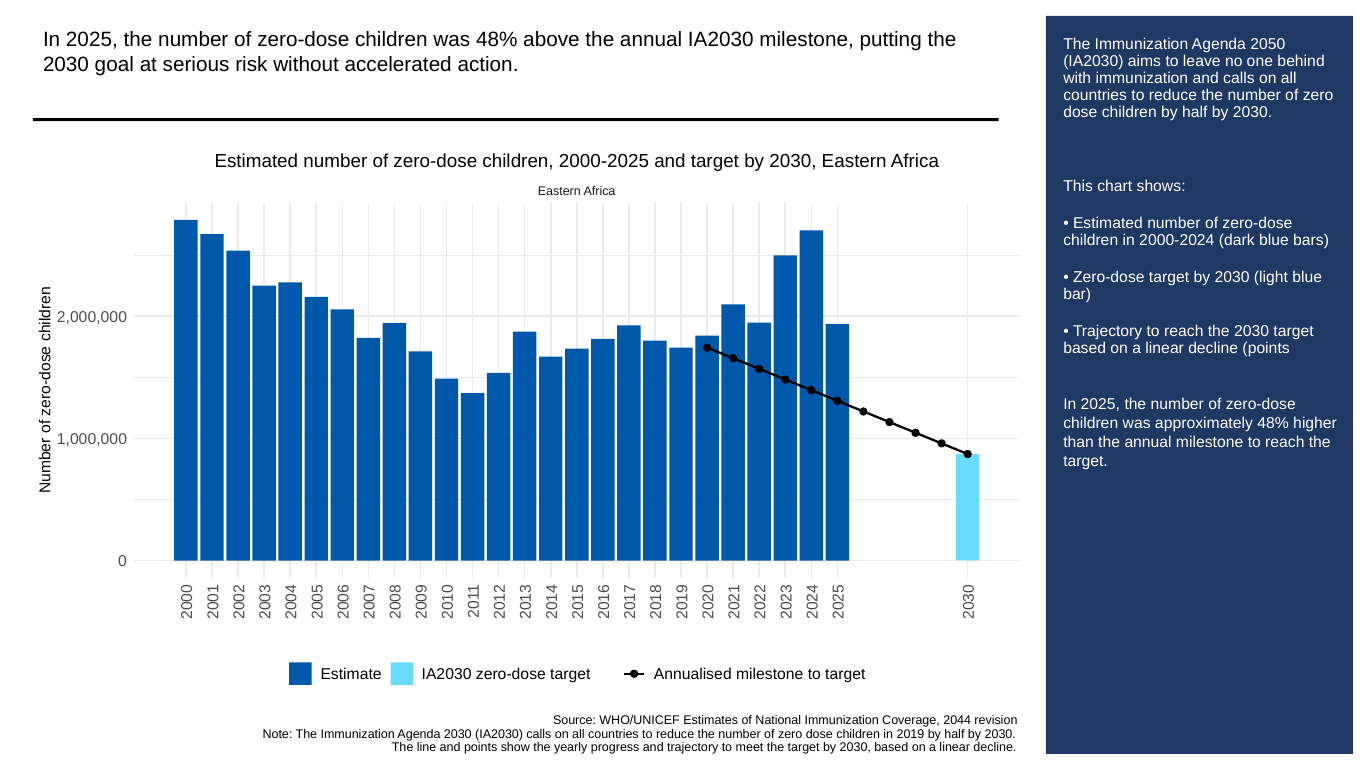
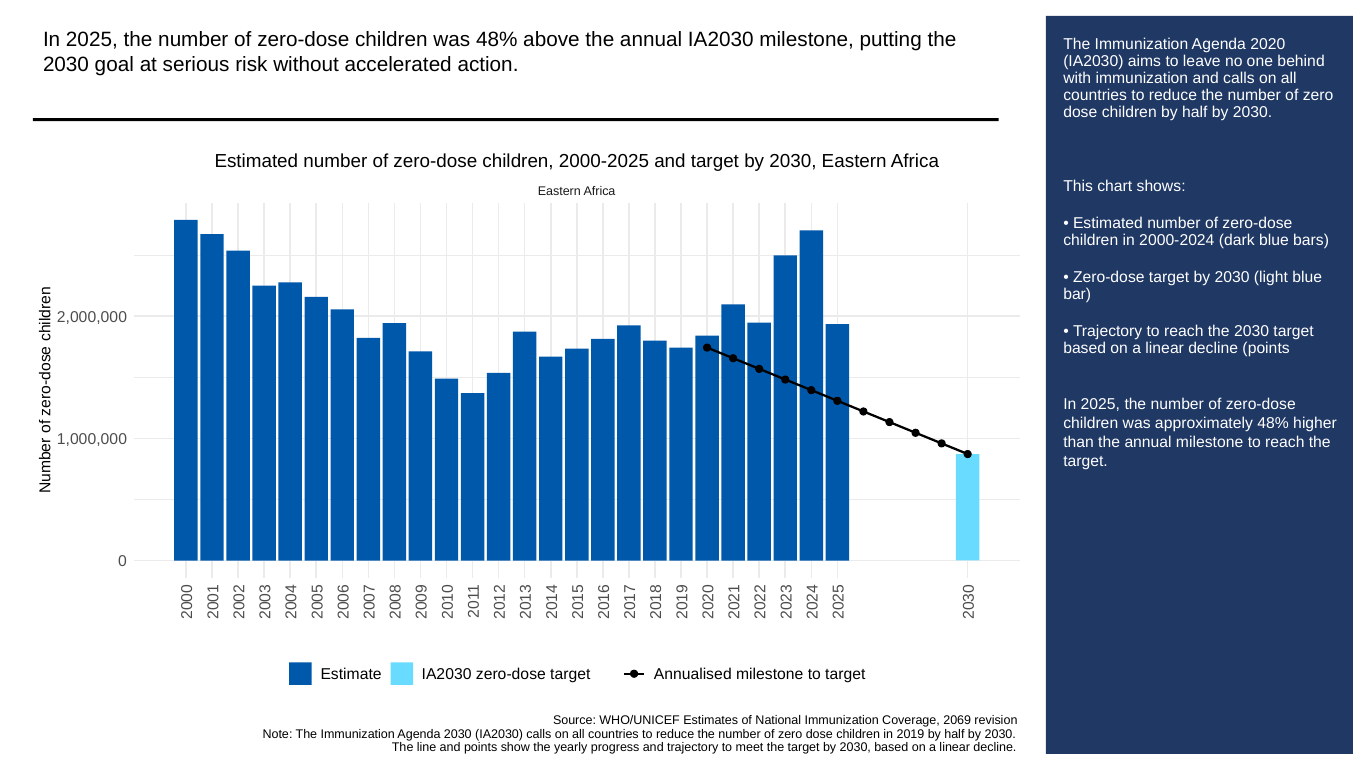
2050: 2050 -> 2020
2044: 2044 -> 2069
